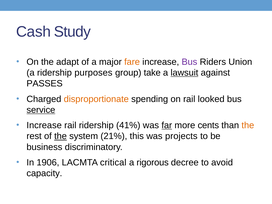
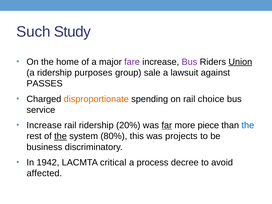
Cash: Cash -> Such
adapt: adapt -> home
fare colour: orange -> purple
Union underline: none -> present
take: take -> sale
lawsuit underline: present -> none
looked: looked -> choice
service underline: present -> none
41%: 41% -> 20%
cents: cents -> piece
the at (248, 125) colour: orange -> blue
21%: 21% -> 80%
1906: 1906 -> 1942
rigorous: rigorous -> process
capacity: capacity -> affected
